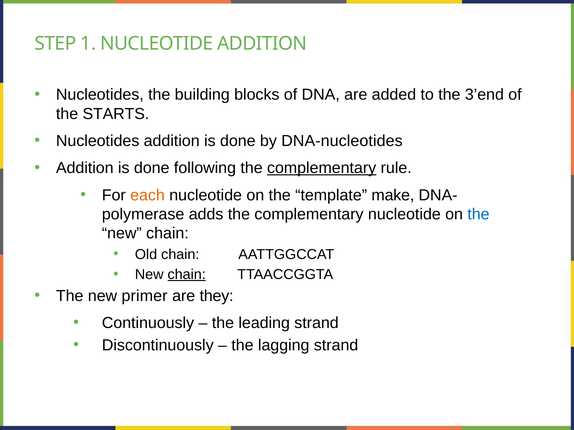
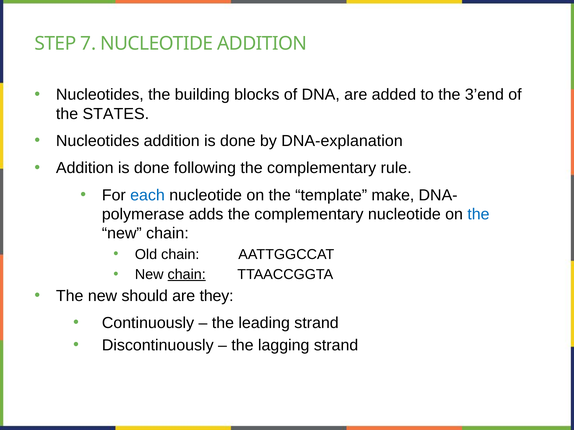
1: 1 -> 7
STARTS: STARTS -> STATES
DNA-nucleotides: DNA-nucleotides -> DNA-explanation
complementary at (322, 168) underline: present -> none
each colour: orange -> blue
primer: primer -> should
